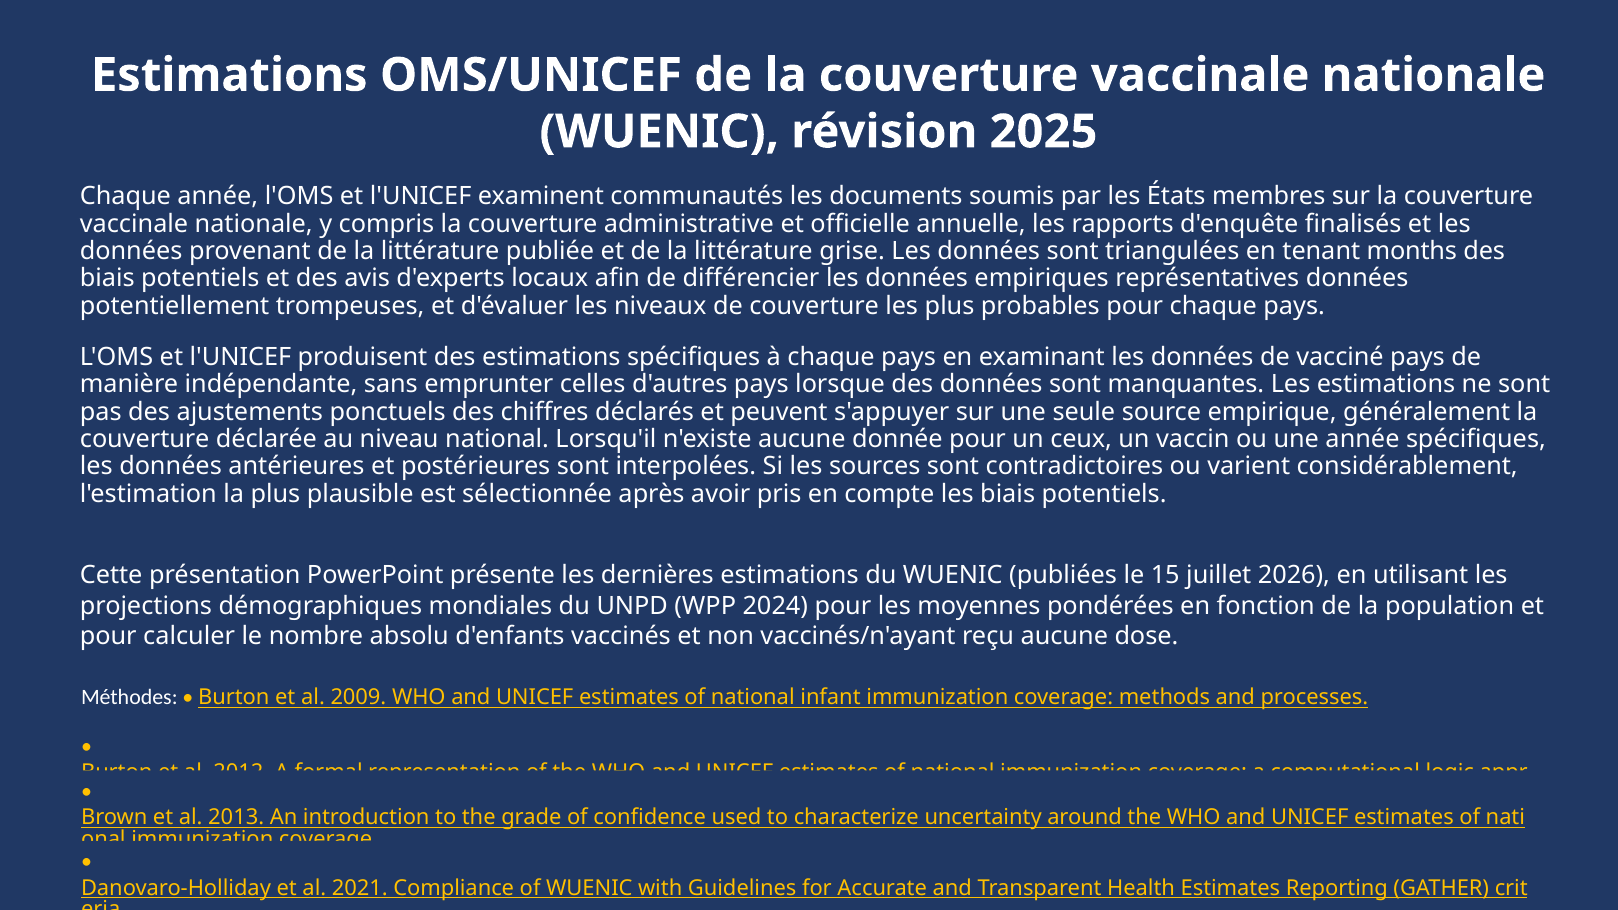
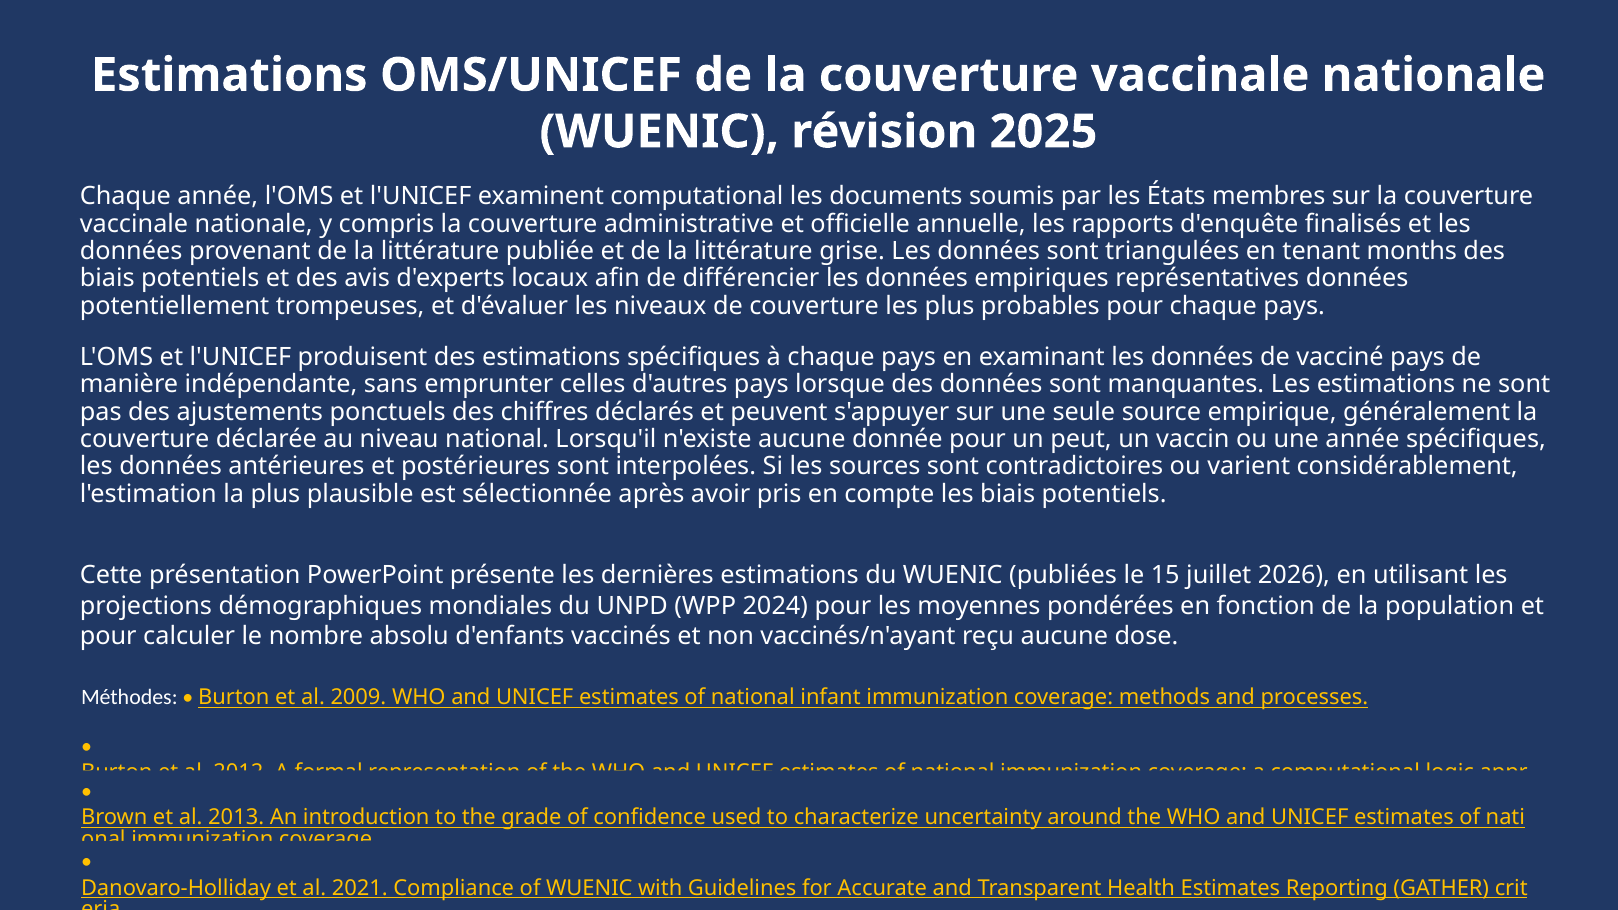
examinent communautés: communautés -> computational
ceux: ceux -> peut
